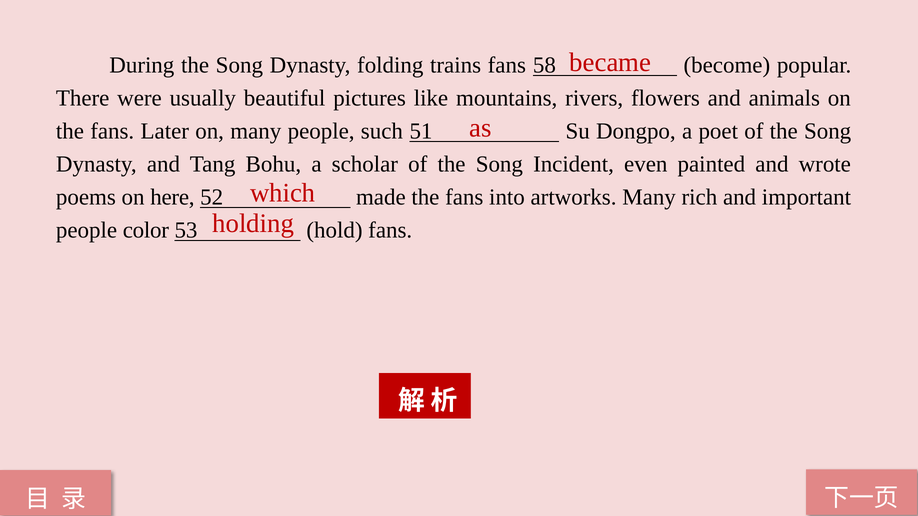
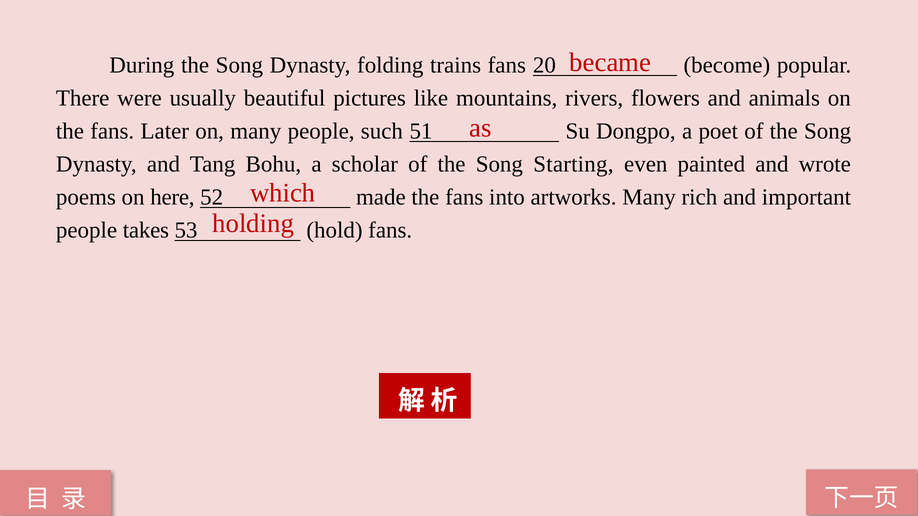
58: 58 -> 20
Incident: Incident -> Starting
color: color -> takes
